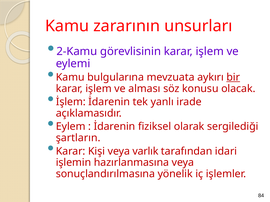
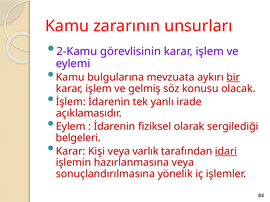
alması: alması -> gelmiş
şartların: şartların -> belgeleri
idari underline: none -> present
